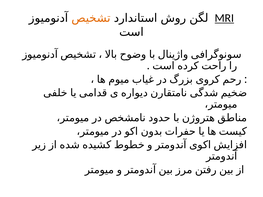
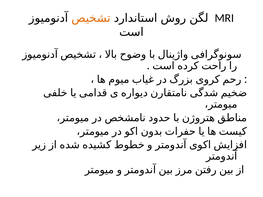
MRI underline: present -> none
